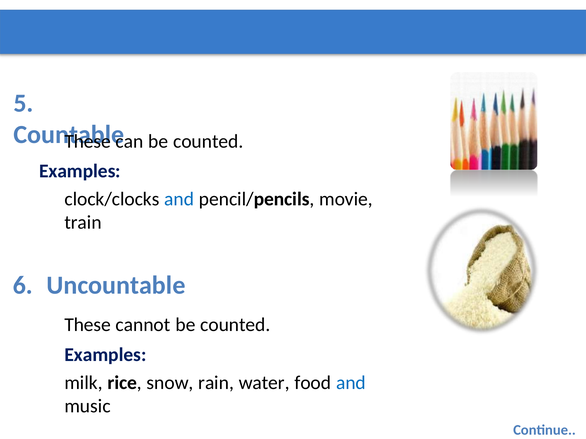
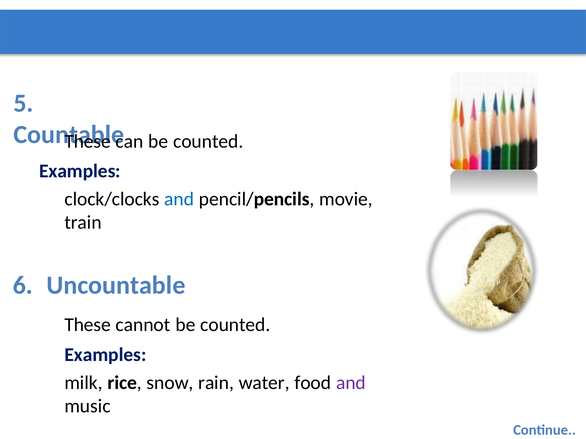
and at (351, 383) colour: blue -> purple
